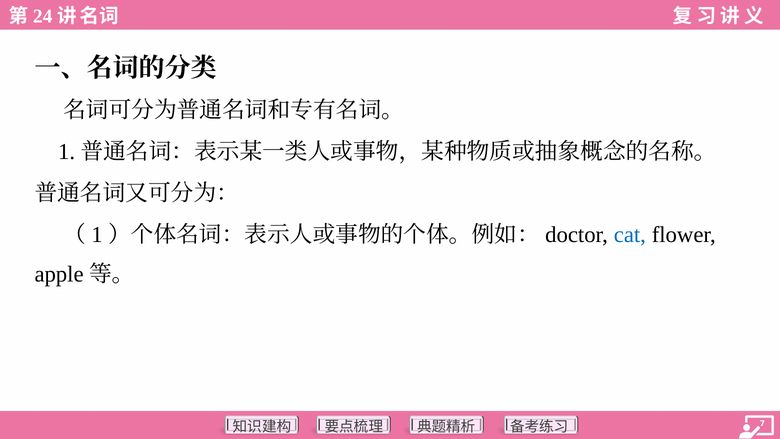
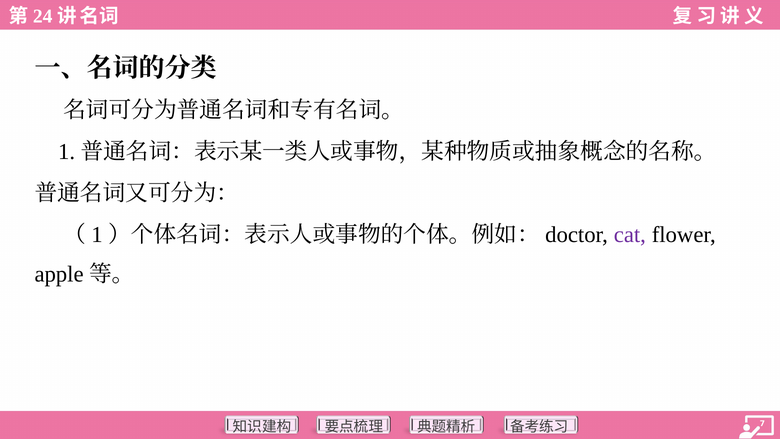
cat colour: blue -> purple
